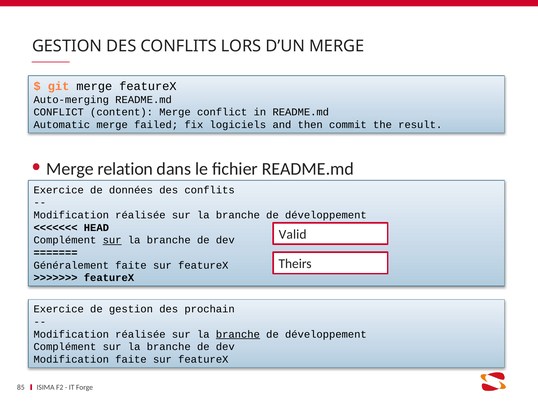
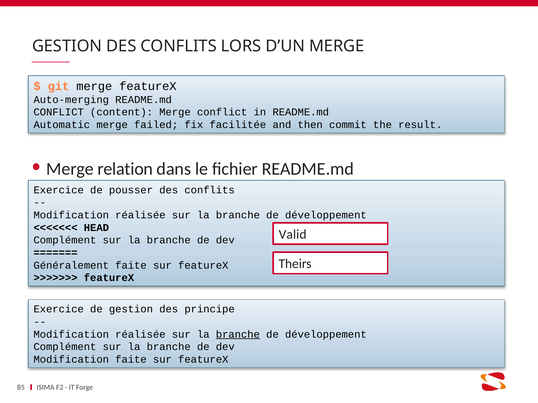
logiciels: logiciels -> facilitée
données: données -> pousser
sur at (112, 240) underline: present -> none
prochain: prochain -> principe
